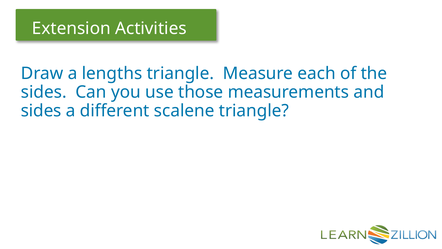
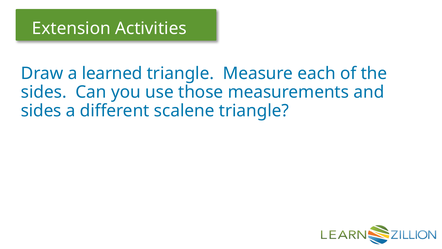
lengths: lengths -> learned
